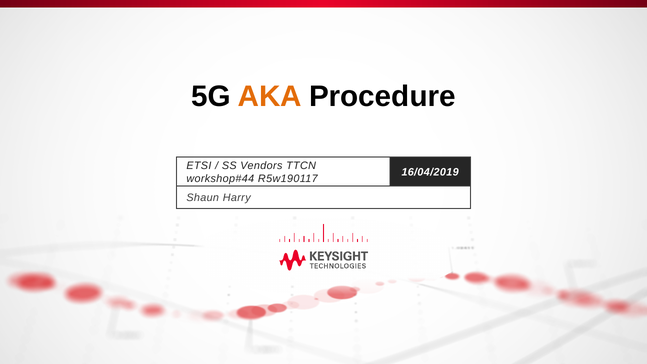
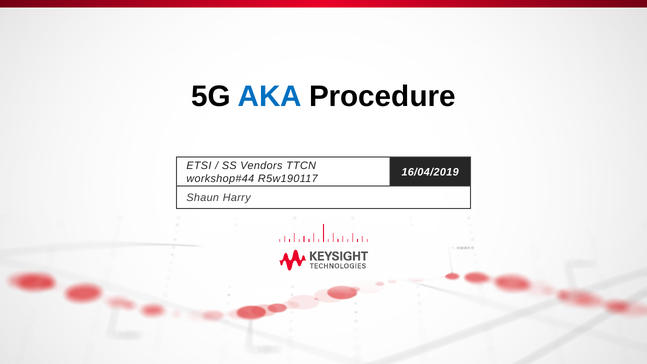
AKA colour: orange -> blue
